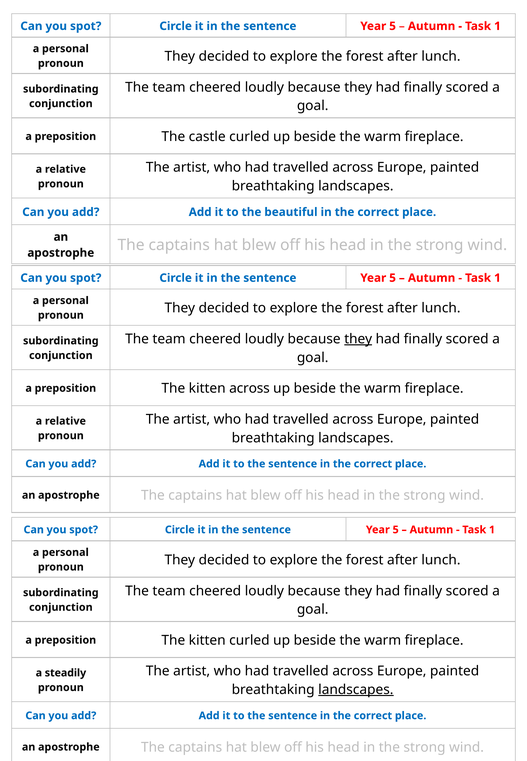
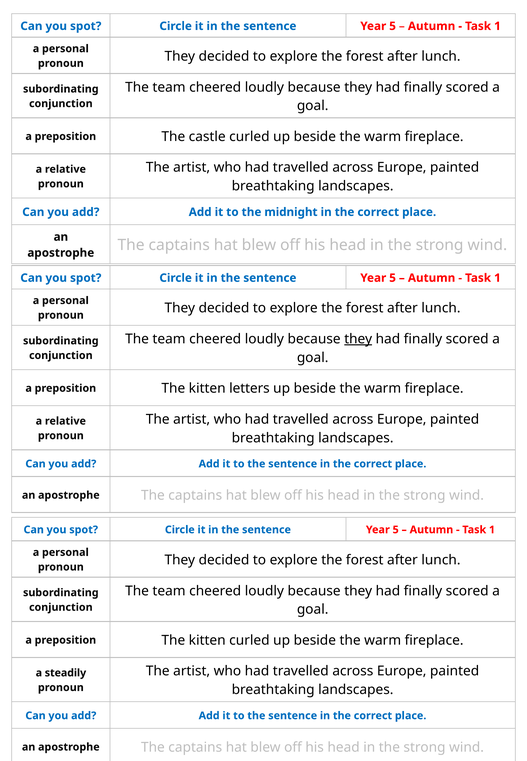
beautiful: beautiful -> midnight
kitten across: across -> letters
landscapes at (356, 690) underline: present -> none
